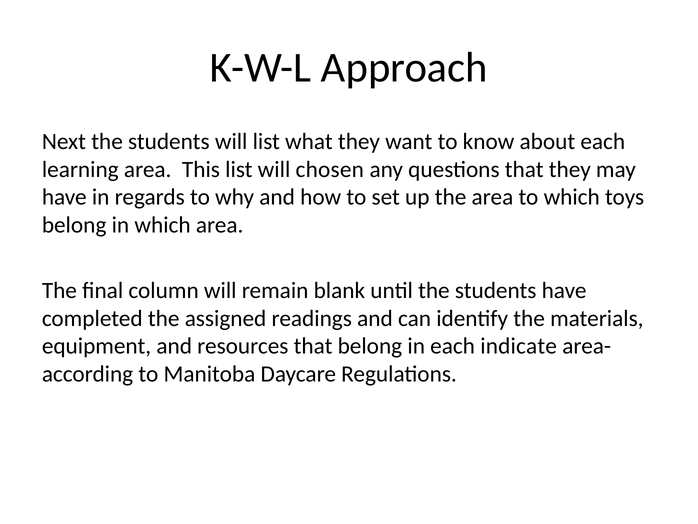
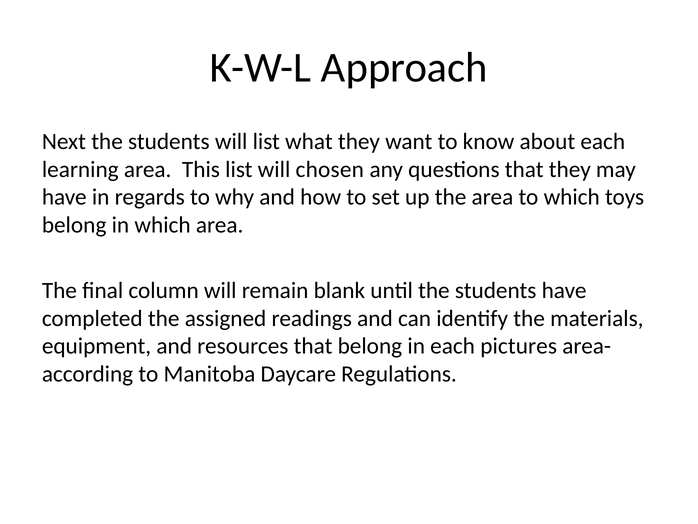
indicate: indicate -> pictures
